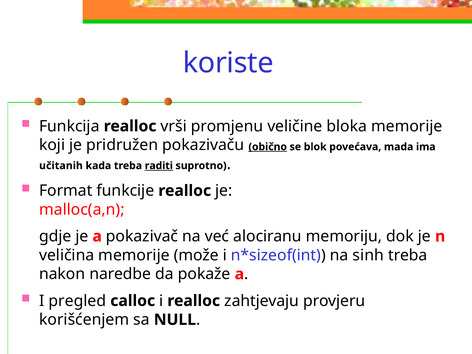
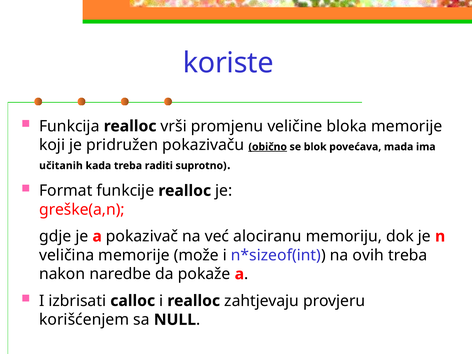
raditi underline: present -> none
malloc(a,n: malloc(a,n -> greške(a,n
sinh: sinh -> ovih
pregled: pregled -> izbrisati
